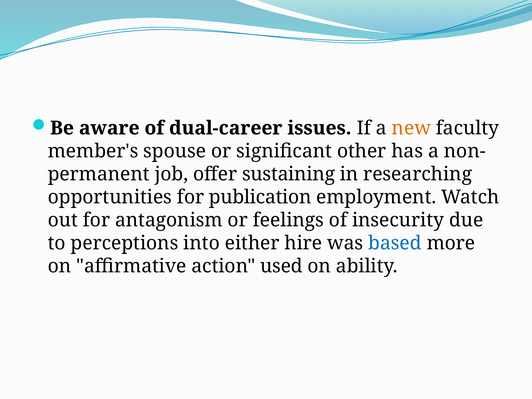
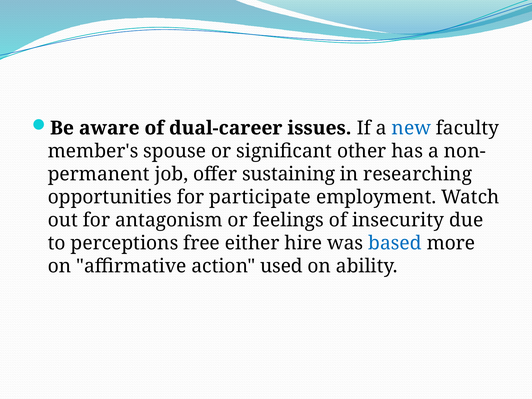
new colour: orange -> blue
publication: publication -> participate
into: into -> free
